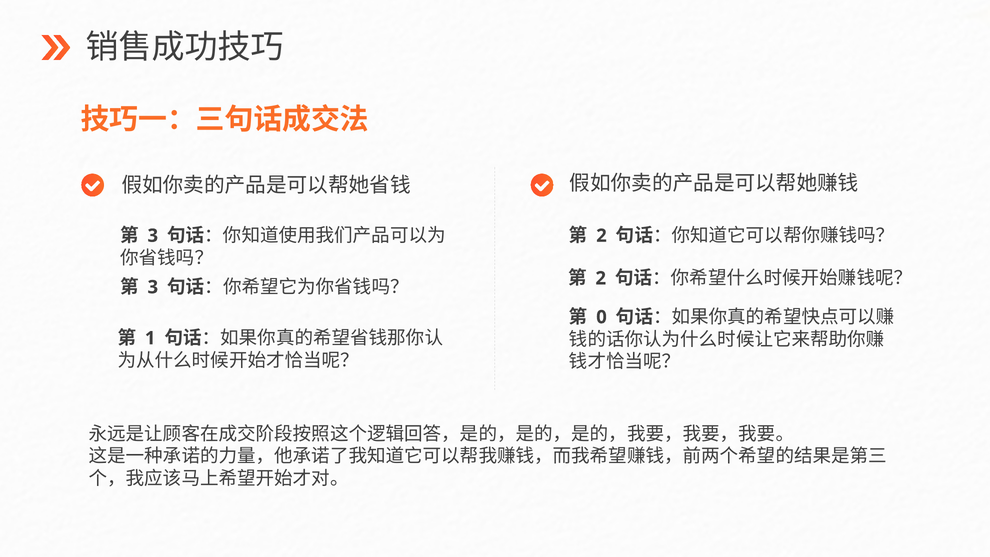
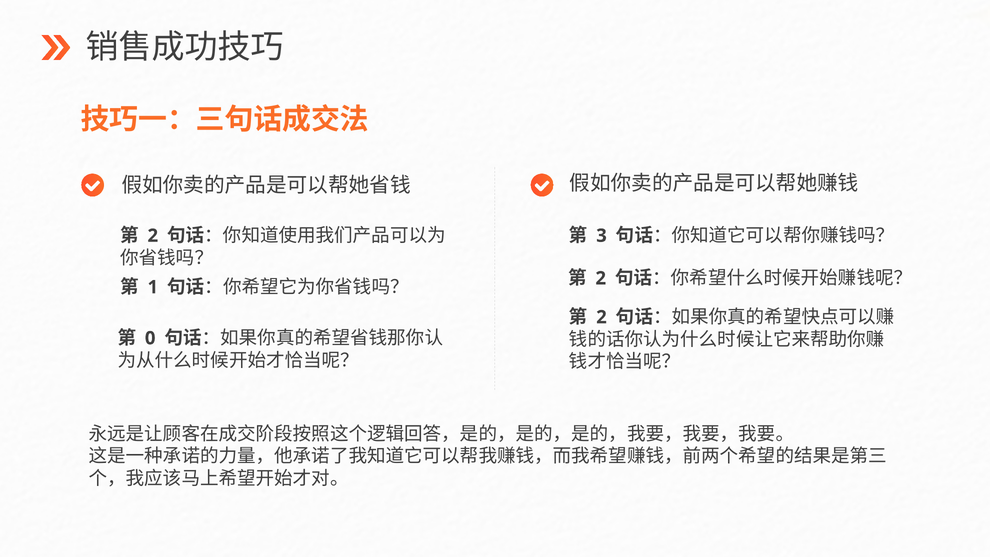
3 at (153, 236): 3 -> 2
2 at (601, 236): 2 -> 3
3 at (153, 287): 3 -> 1
0 at (601, 317): 0 -> 2
1: 1 -> 0
